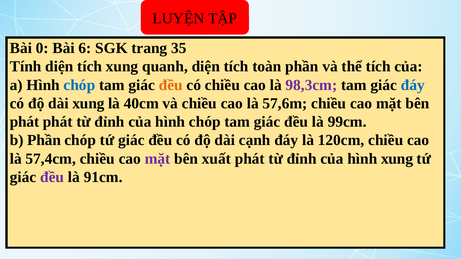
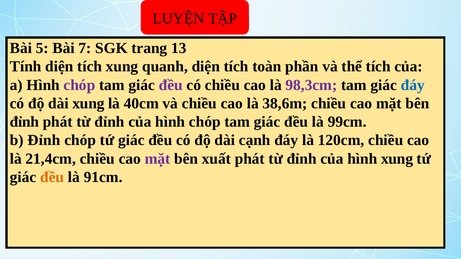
0: 0 -> 5
6: 6 -> 7
35: 35 -> 13
chóp at (79, 85) colour: blue -> purple
đều at (171, 85) colour: orange -> purple
57,6m: 57,6m -> 38,6m
phát at (24, 122): phát -> đỉnh
b Phần: Phần -> Đỉnh
57,4cm: 57,4cm -> 21,4cm
đều at (52, 177) colour: purple -> orange
